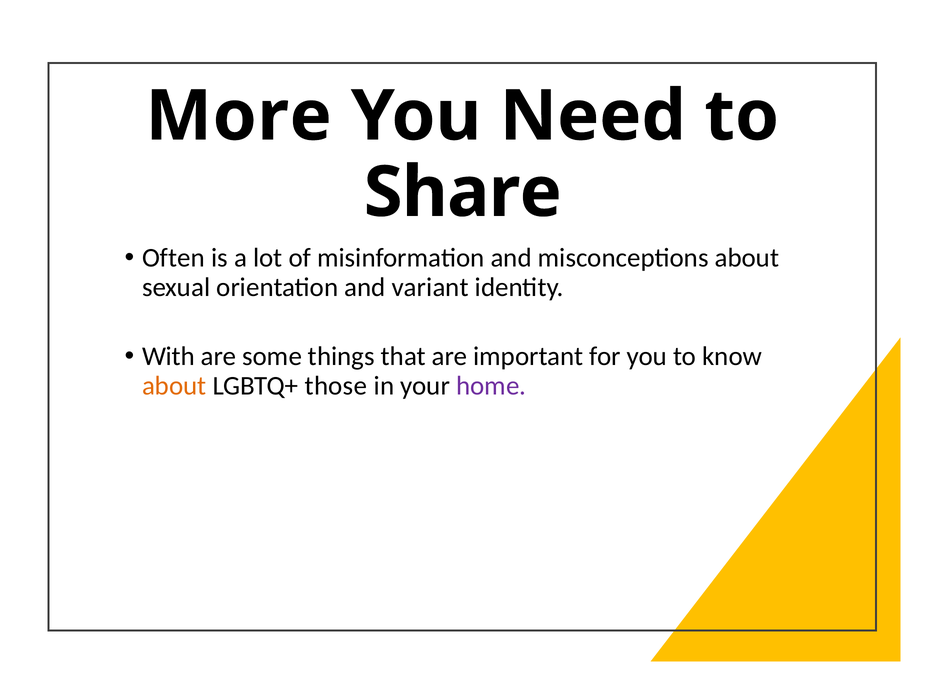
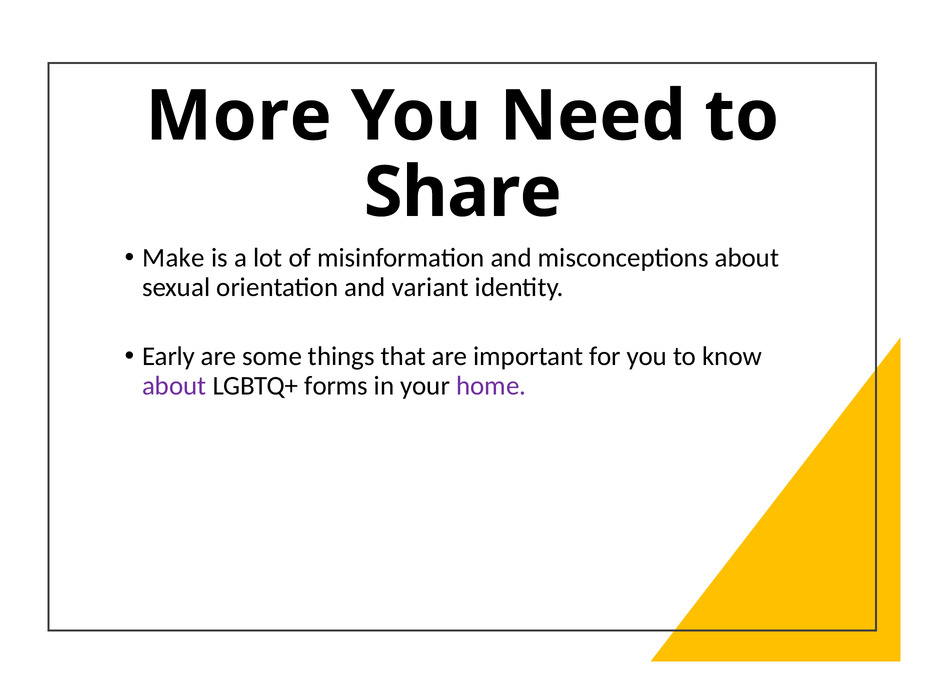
Often: Often -> Make
With: With -> Early
about at (174, 385) colour: orange -> purple
those: those -> forms
